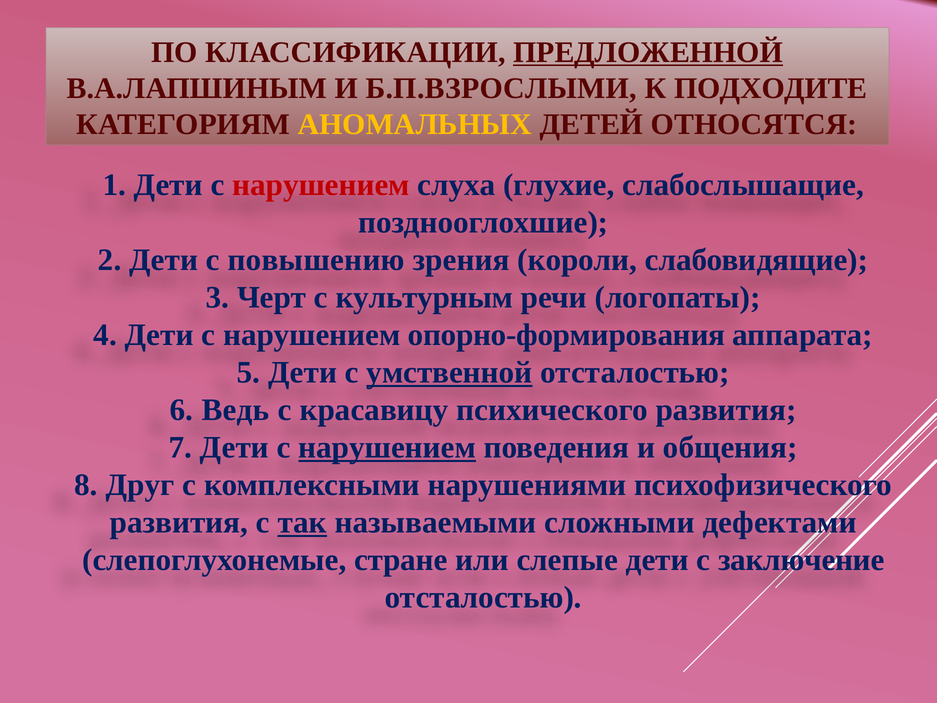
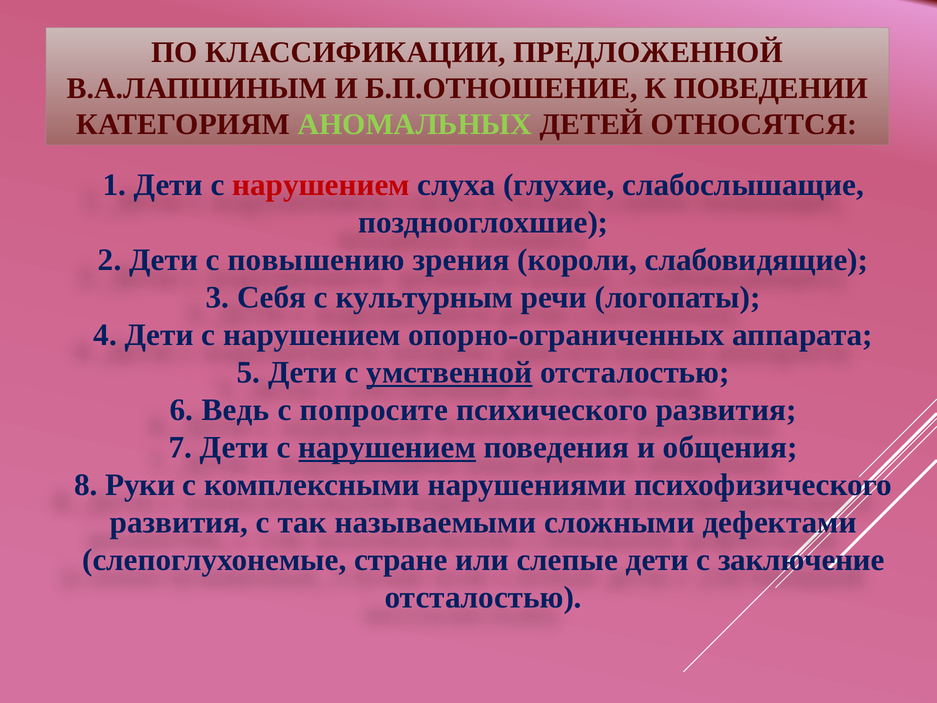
ПРЕДЛОЖЕННОЙ underline: present -> none
Б.П.ВЗРОСЛЫМИ: Б.П.ВЗРОСЛЫМИ -> Б.П.ОТНОШЕНИЕ
ПОДХОДИТЕ: ПОДХОДИТЕ -> ПОВЕДЕНИИ
АНОМАЛЬНЫХ colour: yellow -> light green
Черт: Черт -> Себя
опорно-формирования: опорно-формирования -> опорно-ограниченных
красавицу: красавицу -> попросите
Друг: Друг -> Руки
так underline: present -> none
